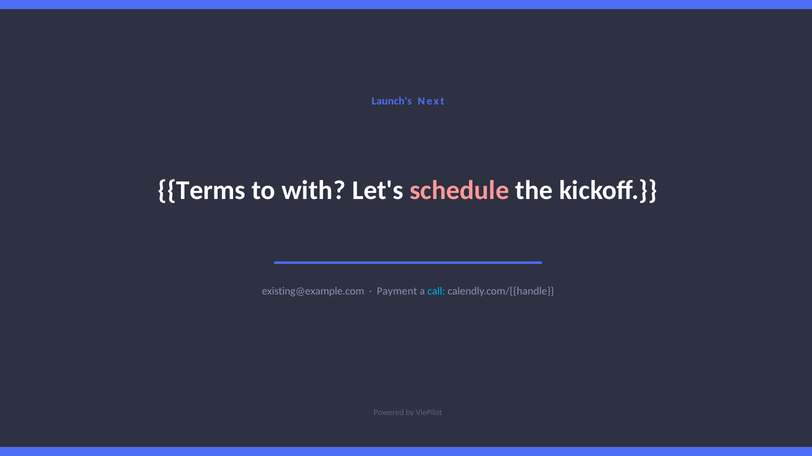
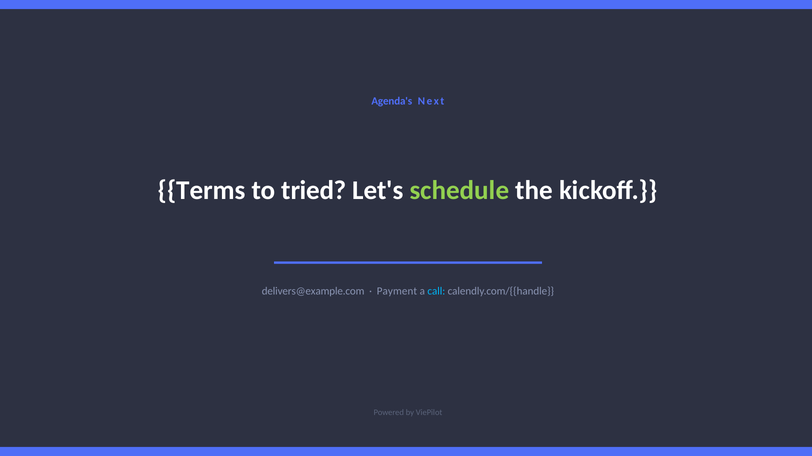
Launch's: Launch's -> Agenda's
with: with -> tried
schedule colour: pink -> light green
existing@example.com: existing@example.com -> delivers@example.com
